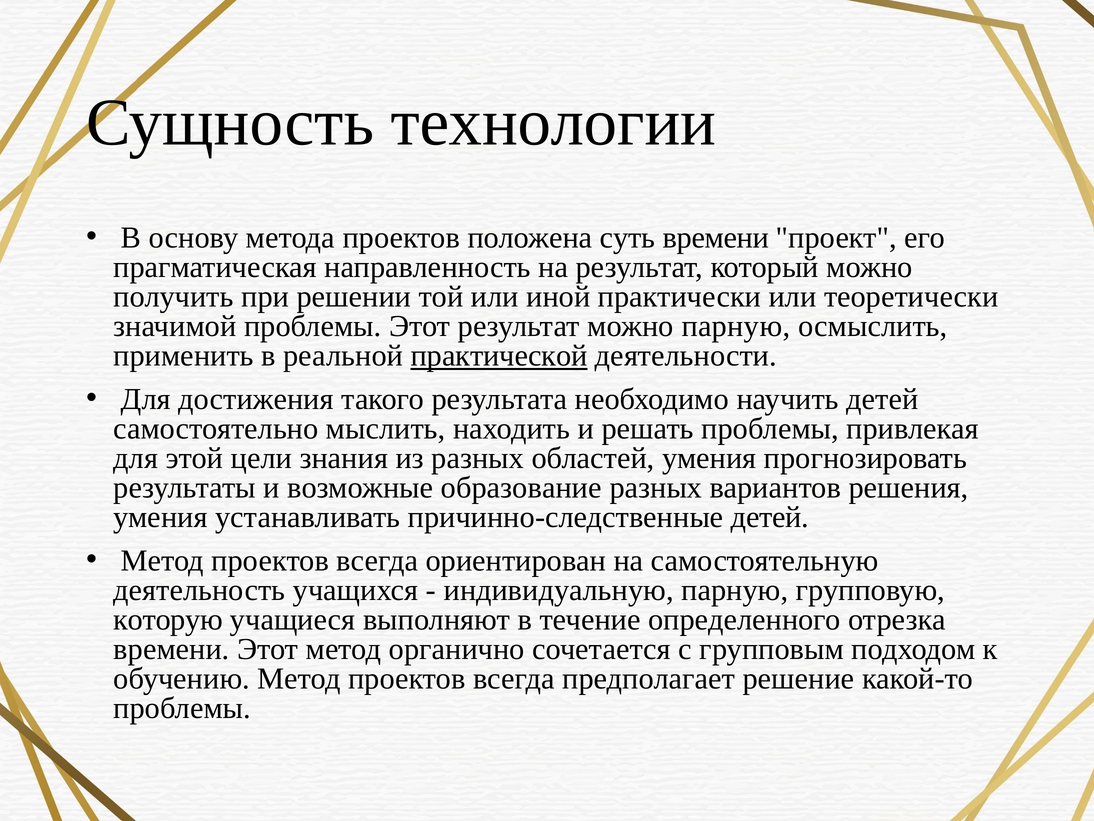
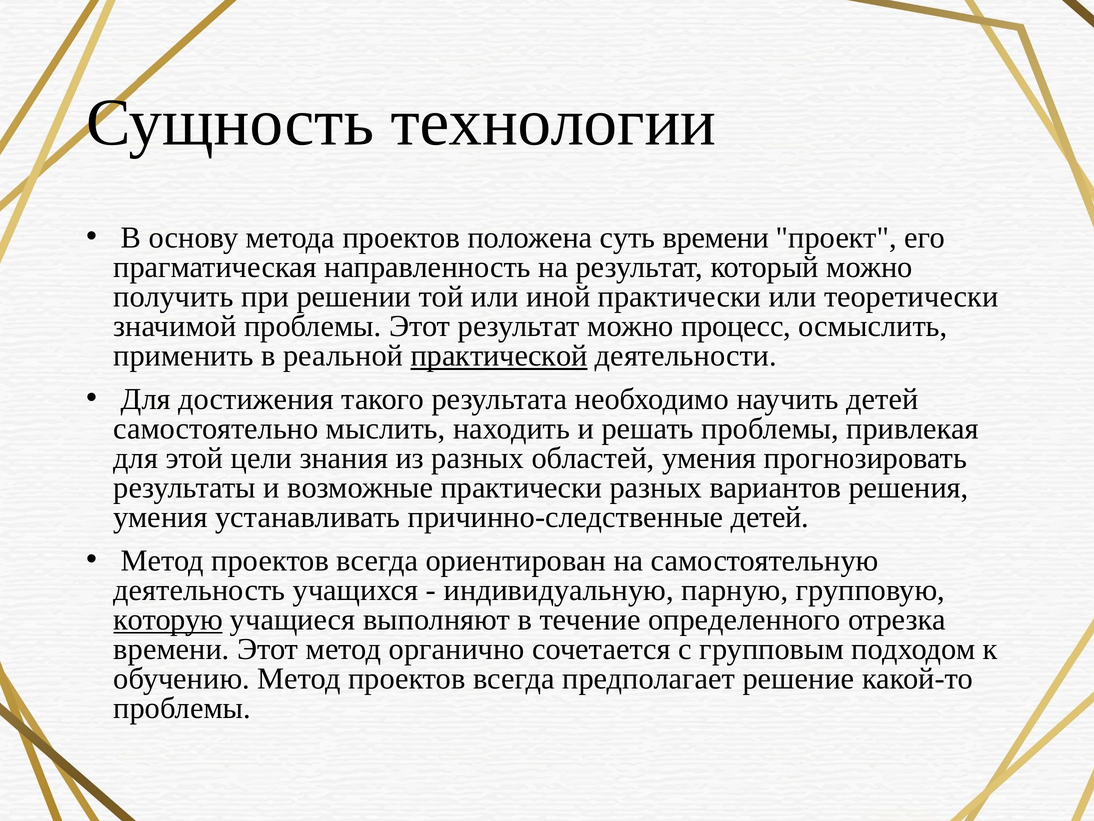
можно парную: парную -> процесс
возможные образование: образование -> практически
которую underline: none -> present
